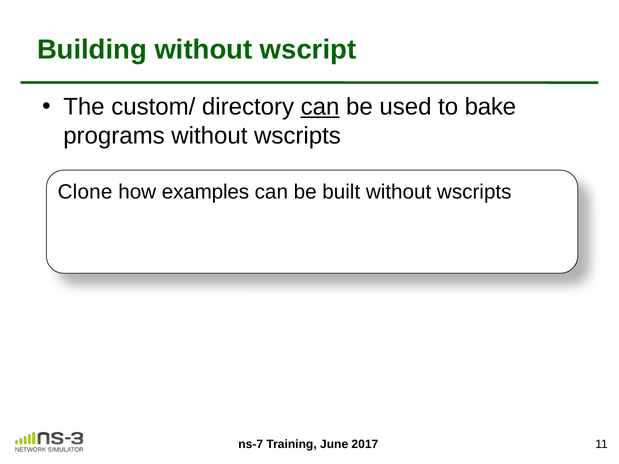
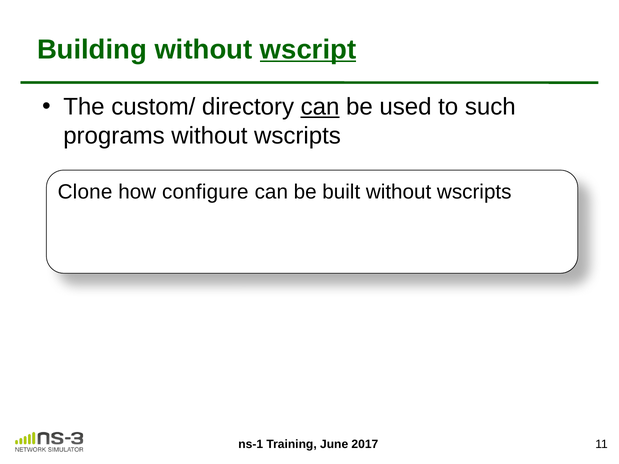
wscript underline: none -> present
bake: bake -> such
examples: examples -> configure
ns-7: ns-7 -> ns-1
